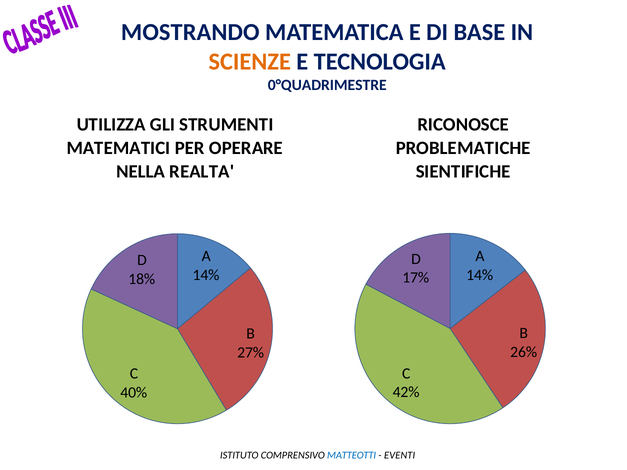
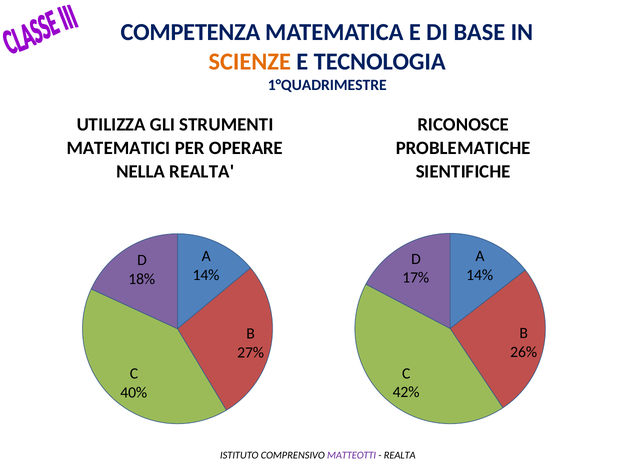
MOSTRANDO: MOSTRANDO -> COMPETENZA
0°QUADRIMESTRE: 0°QUADRIMESTRE -> 1°QUADRIMESTRE
MATTEOTTI colour: blue -> purple
EVENTI at (400, 456): EVENTI -> REALTA
